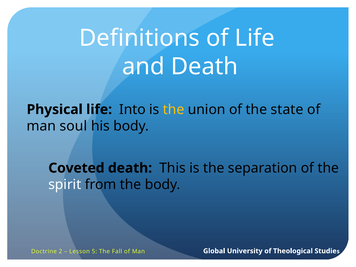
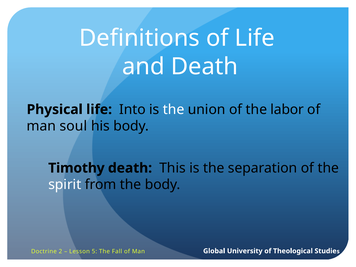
the at (174, 109) colour: yellow -> white
state: state -> labor
Coveted: Coveted -> Timothy
